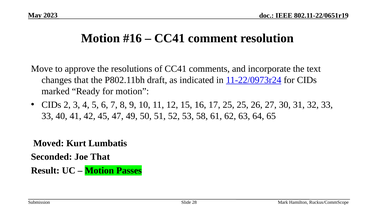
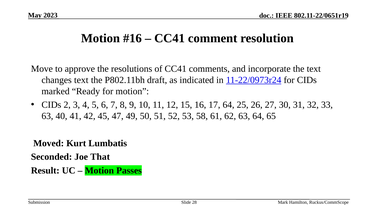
changes that: that -> text
17 25: 25 -> 64
33 at (47, 116): 33 -> 63
